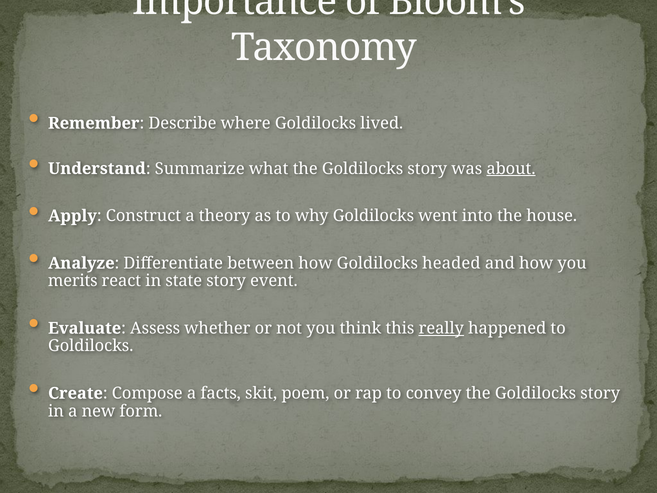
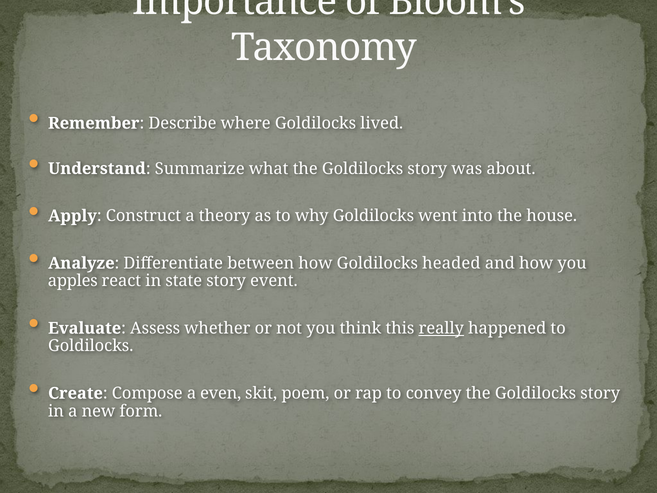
about underline: present -> none
merits: merits -> apples
facts: facts -> even
